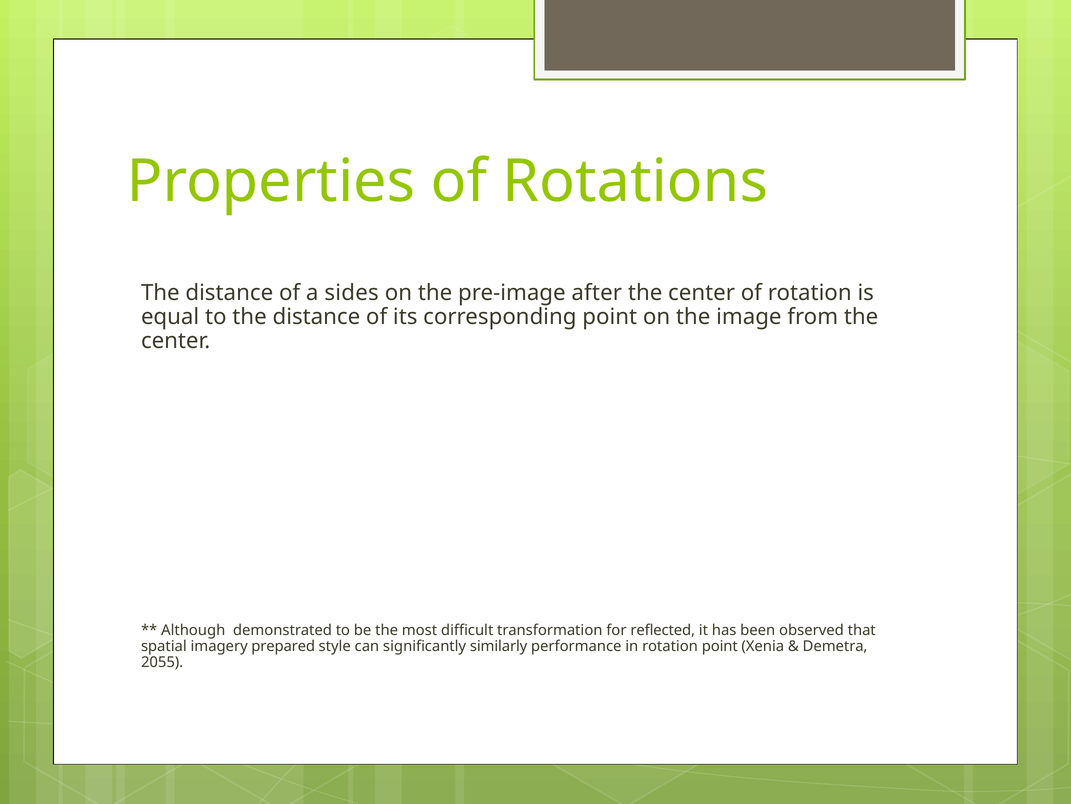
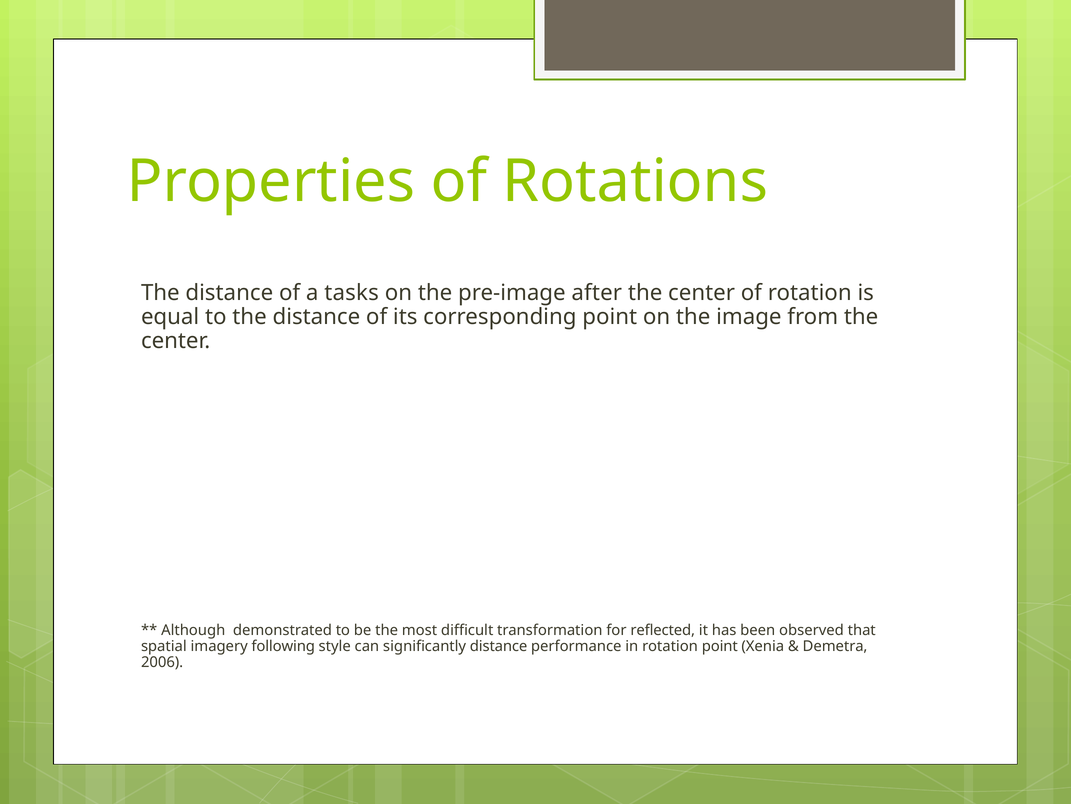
sides: sides -> tasks
prepared: prepared -> following
significantly similarly: similarly -> distance
2055: 2055 -> 2006
